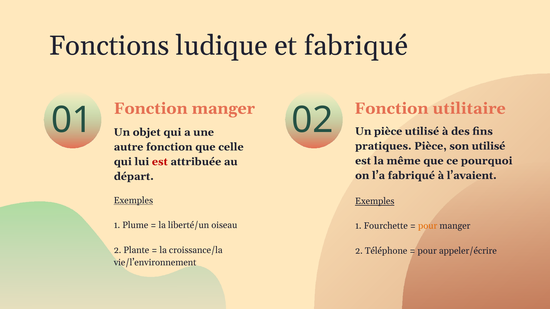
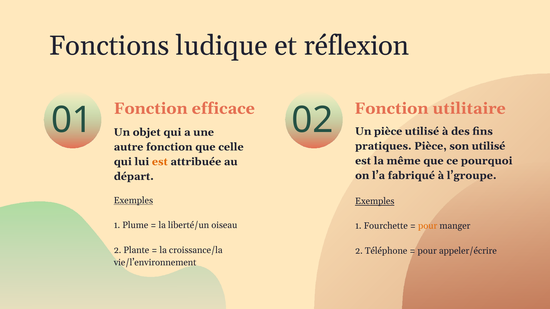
et fabriqué: fabriqué -> réflexion
Fonction manger: manger -> efficace
est at (160, 162) colour: red -> orange
l’avaient: l’avaient -> l’groupe
